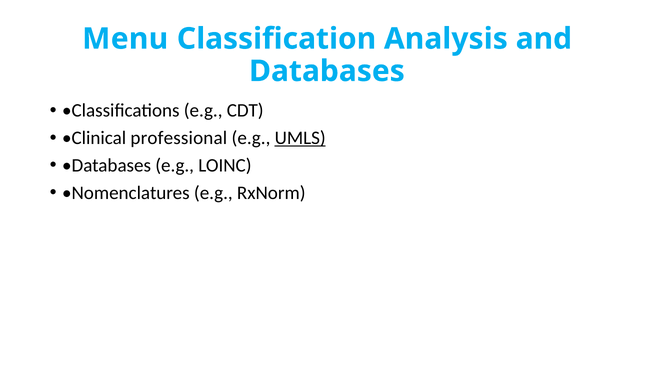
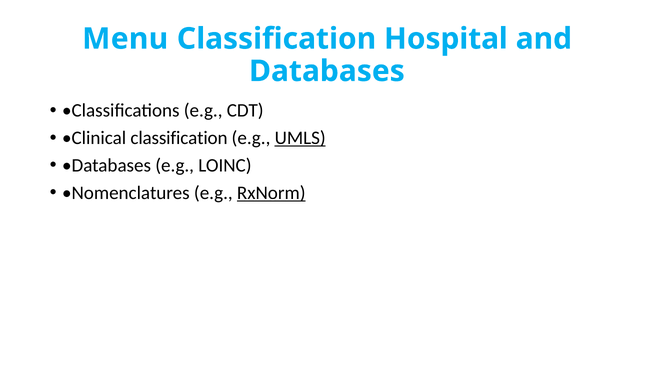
Analysis: Analysis -> Hospital
Clinical professional: professional -> classification
RxNorm underline: none -> present
